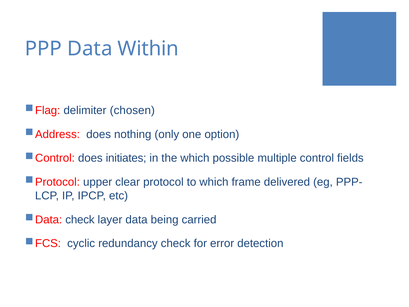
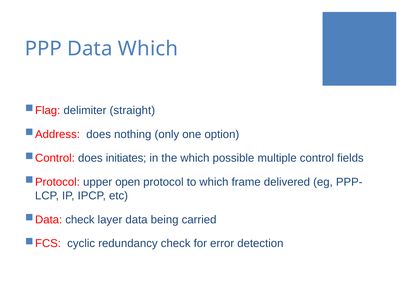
Data Within: Within -> Which
chosen: chosen -> straight
clear: clear -> open
